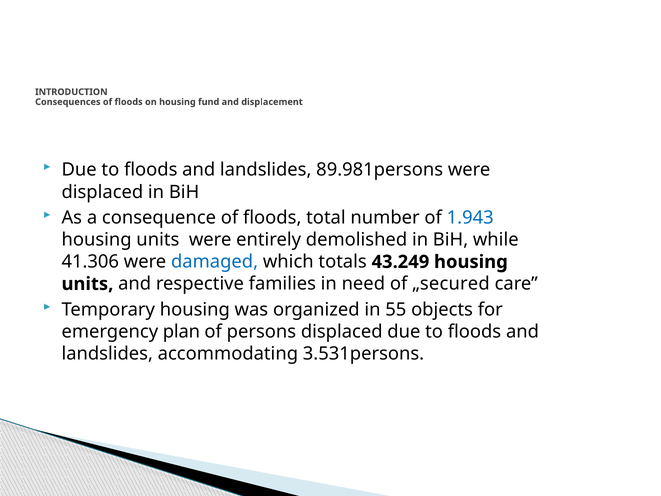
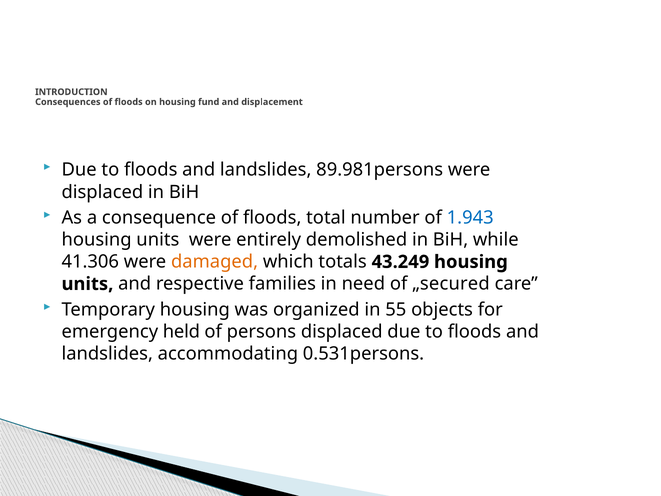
damaged colour: blue -> orange
plan: plan -> held
3.531persons: 3.531persons -> 0.531persons
